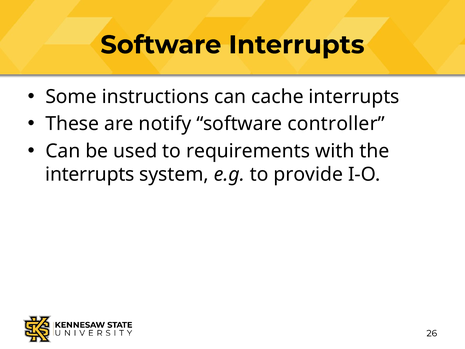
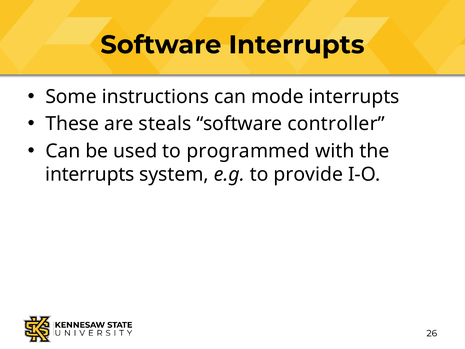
cache: cache -> mode
notify: notify -> steals
requirements: requirements -> programmed
